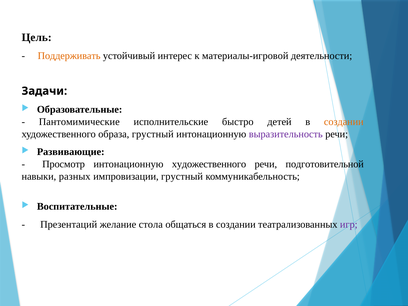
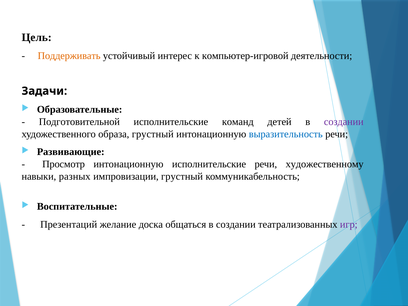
материалы-игровой: материалы-игровой -> компьютер-игровой
Пантомимические: Пантомимические -> Подготовительной
быстро: быстро -> команд
создании at (344, 122) colour: orange -> purple
выразительность colour: purple -> blue
интонационную художественного: художественного -> исполнительские
подготовительной: подготовительной -> художественному
стола: стола -> доска
